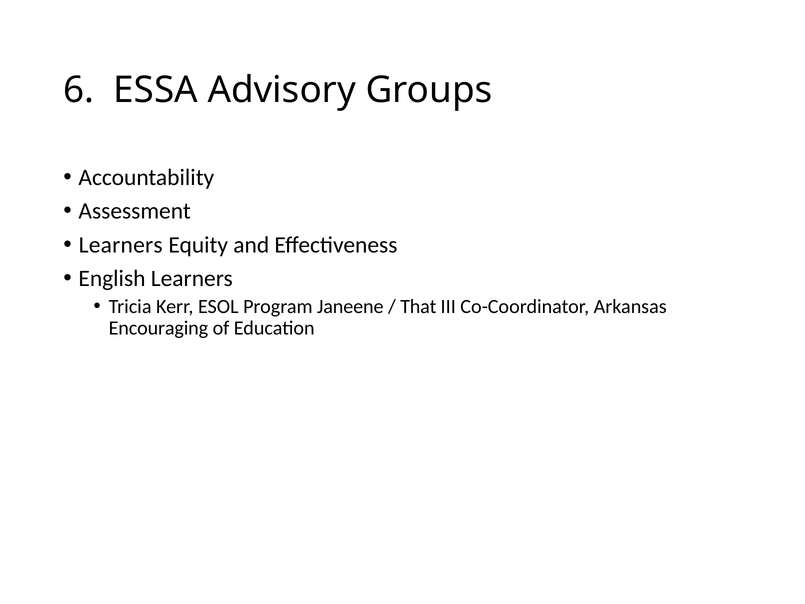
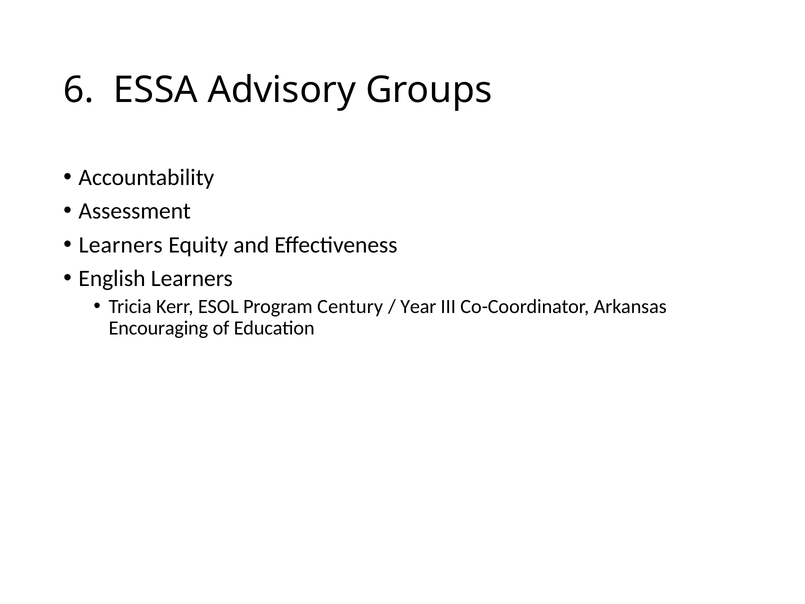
Janeene: Janeene -> Century
That: That -> Year
